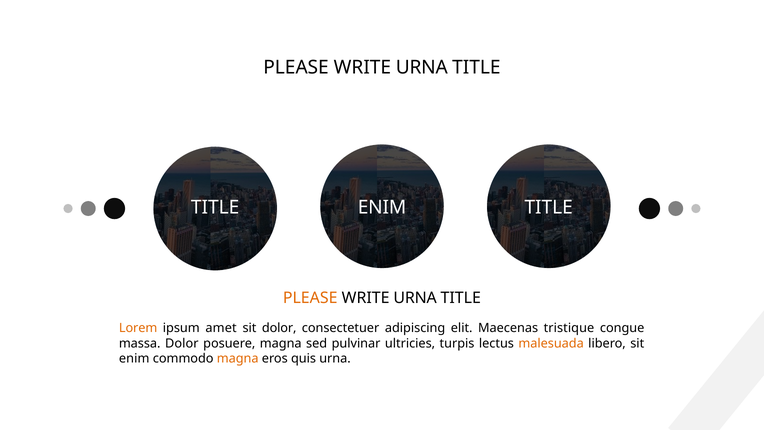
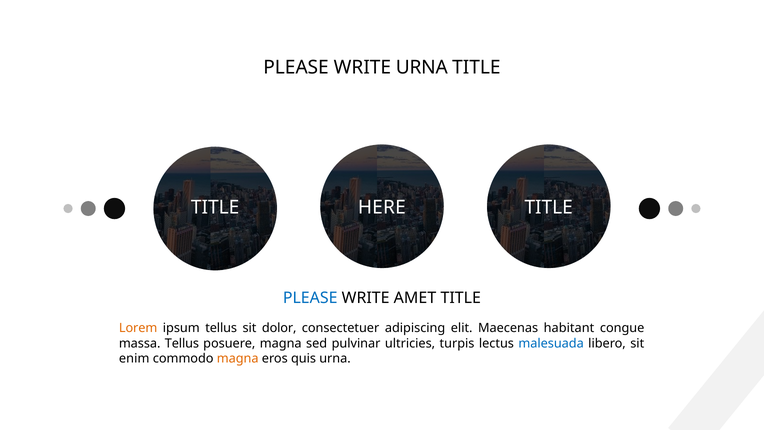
TITLE ENIM: ENIM -> HERE
PLEASE at (310, 298) colour: orange -> blue
URNA at (415, 298): URNA -> AMET
ipsum amet: amet -> tellus
tristique: tristique -> habitant
massa Dolor: Dolor -> Tellus
malesuada colour: orange -> blue
